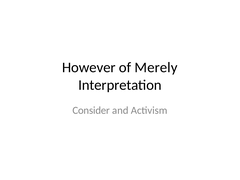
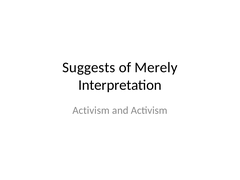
However: However -> Suggests
Consider at (91, 110): Consider -> Activism
